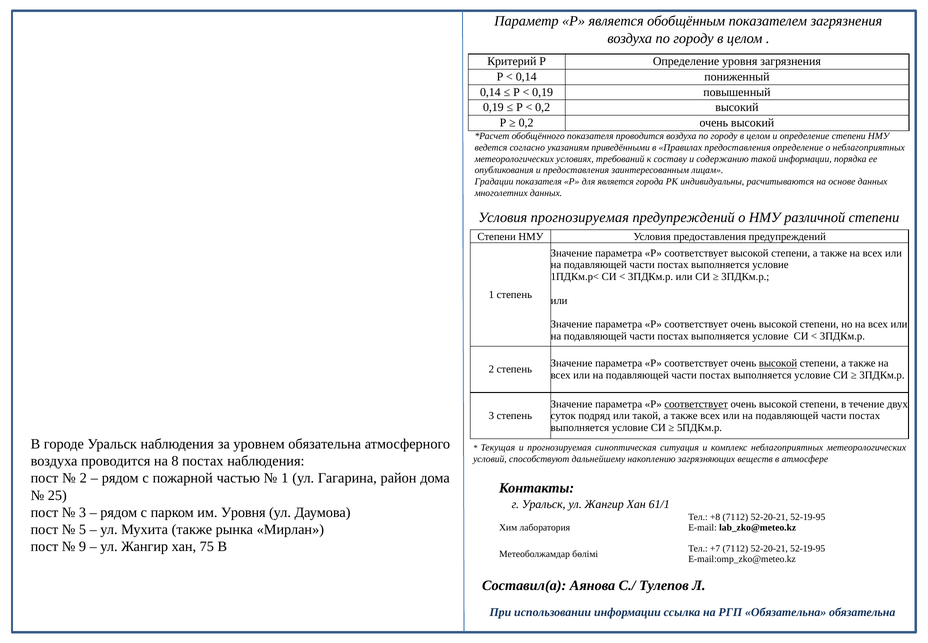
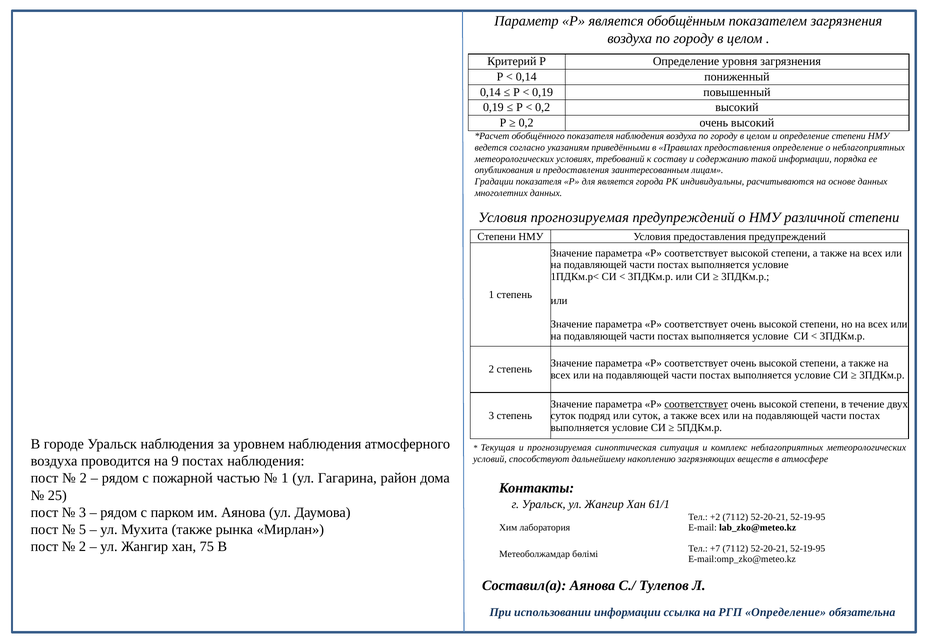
показателя проводится: проводится -> наблюдения
высокой at (778, 363) underline: present -> none
или такой: такой -> суток
уровнем обязательна: обязательна -> наблюдения
8: 8 -> 9
им Уровня: Уровня -> Аянова
+8: +8 -> +2
9 at (83, 546): 9 -> 2
РГП Обязательна: Обязательна -> Определение
